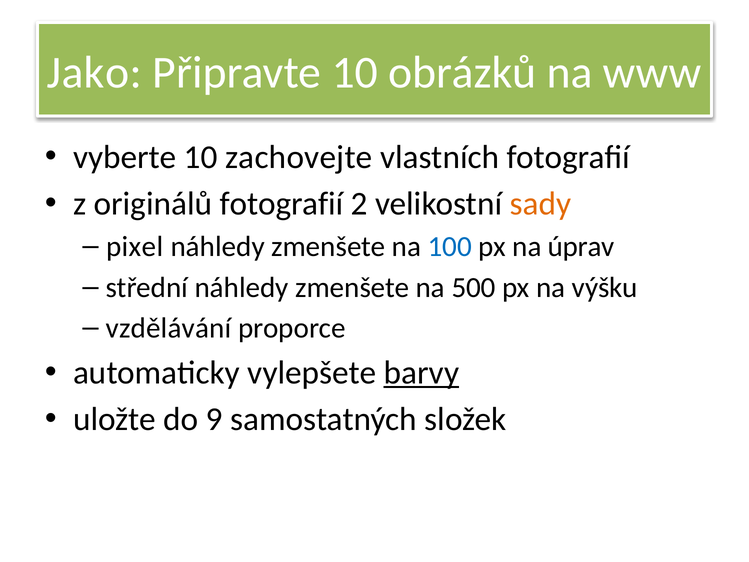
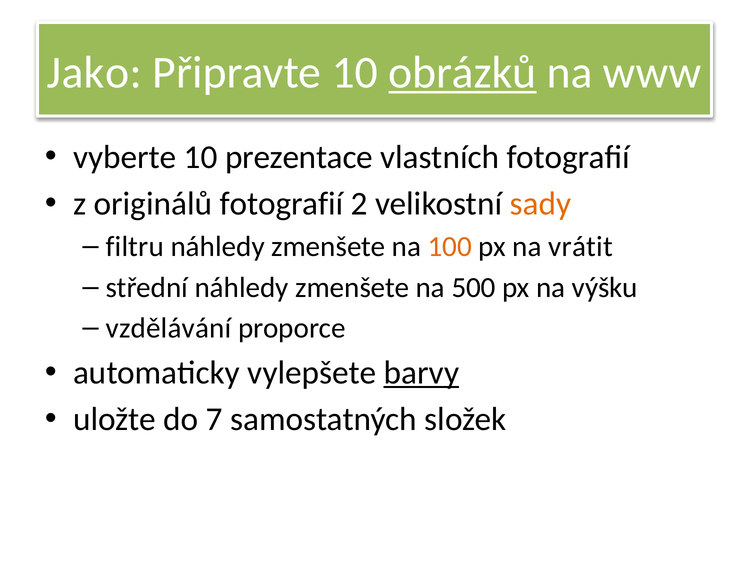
obrázků underline: none -> present
zachovejte: zachovejte -> prezentace
pixel: pixel -> filtru
100 colour: blue -> orange
úprav: úprav -> vrátit
9: 9 -> 7
